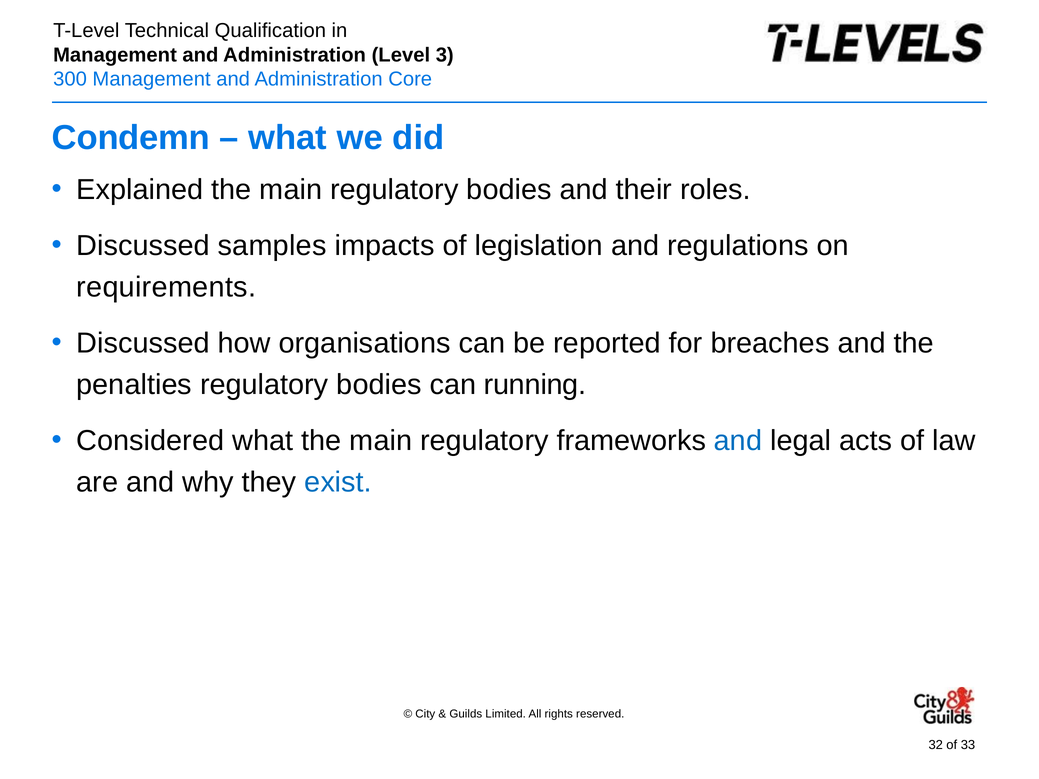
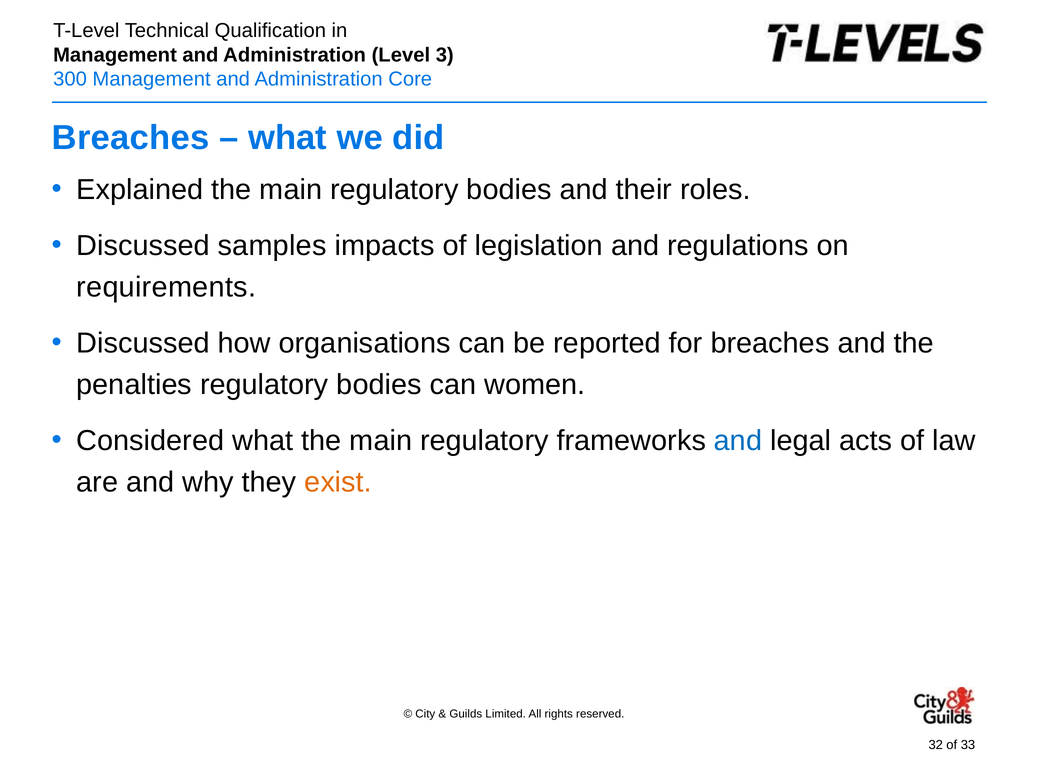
Condemn at (131, 138): Condemn -> Breaches
running: running -> women
exist colour: blue -> orange
